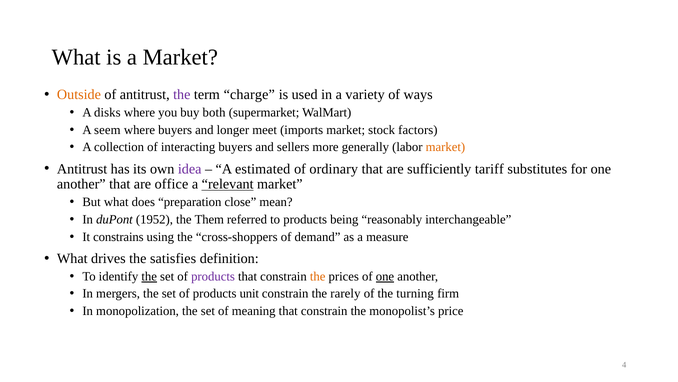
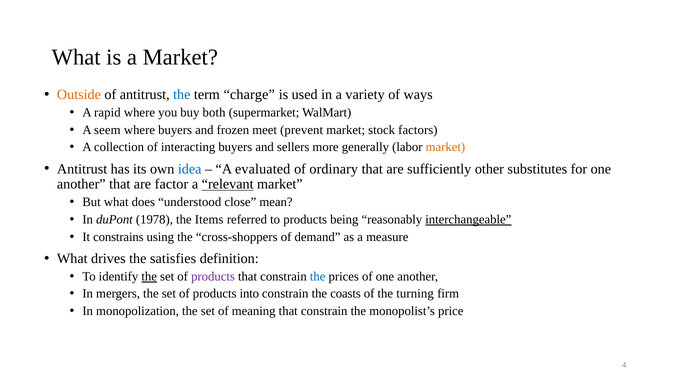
the at (182, 94) colour: purple -> blue
disks: disks -> rapid
longer: longer -> frozen
imports: imports -> prevent
idea colour: purple -> blue
estimated: estimated -> evaluated
tariff: tariff -> other
office: office -> factor
preparation: preparation -> understood
1952: 1952 -> 1978
Them: Them -> Items
interchangeable underline: none -> present
the at (318, 276) colour: orange -> blue
one at (385, 276) underline: present -> none
unit: unit -> into
rarely: rarely -> coasts
